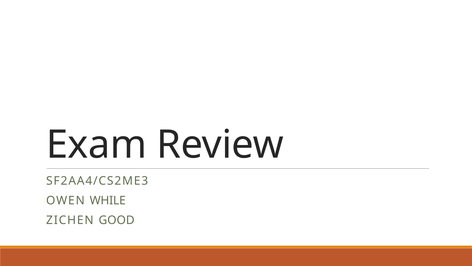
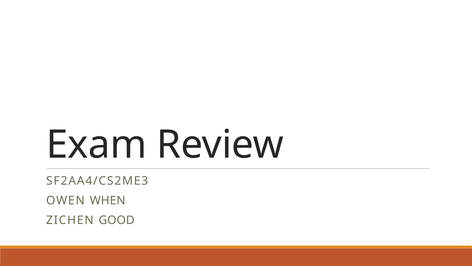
WHILE: WHILE -> WHEN
